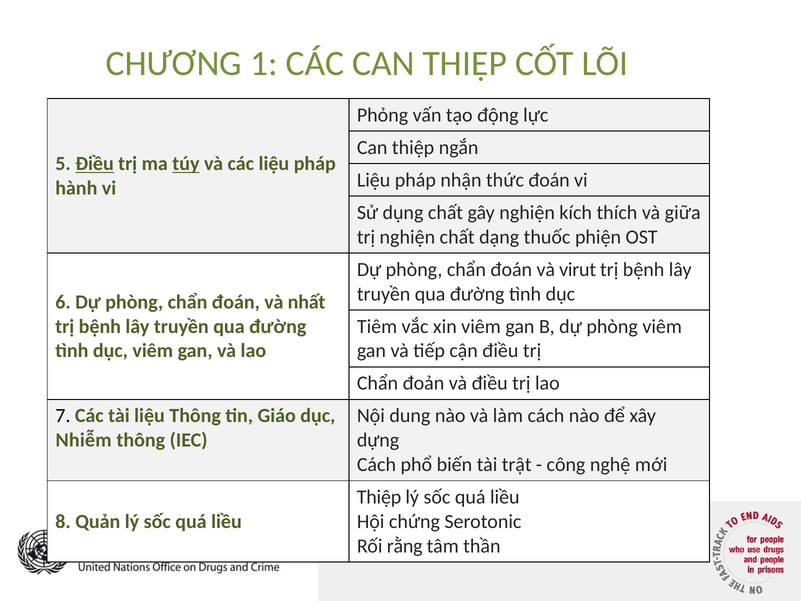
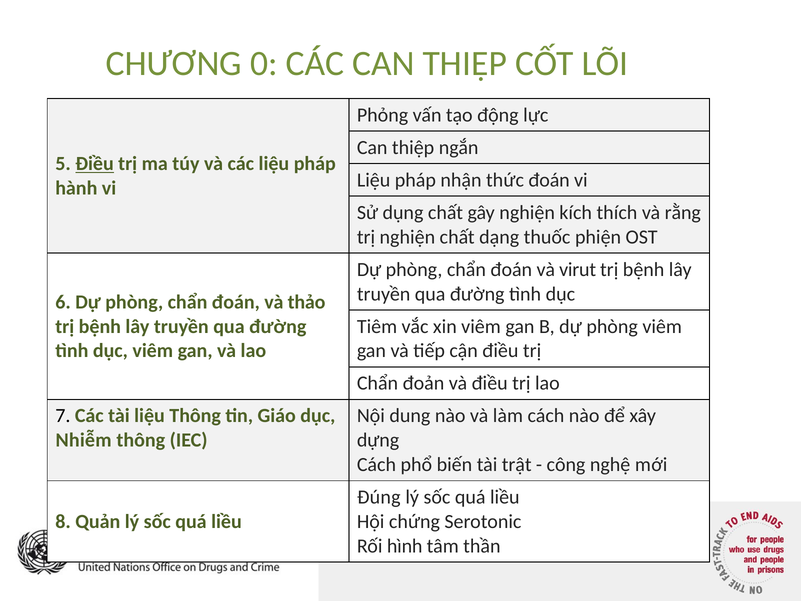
1: 1 -> 0
túy underline: present -> none
giữa: giữa -> rằng
nhất: nhất -> thảo
Thiệp at (379, 497): Thiệp -> Đúng
rằng: rằng -> hình
